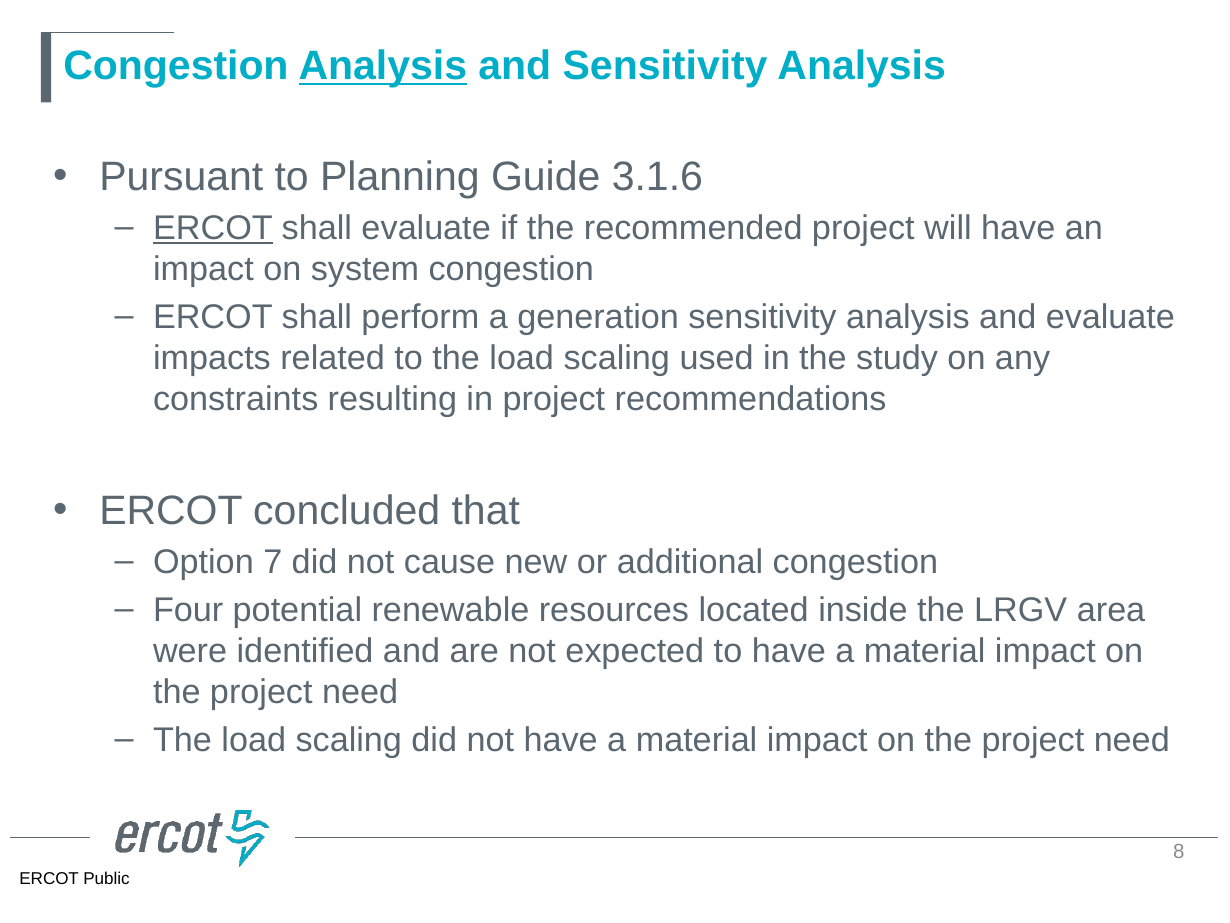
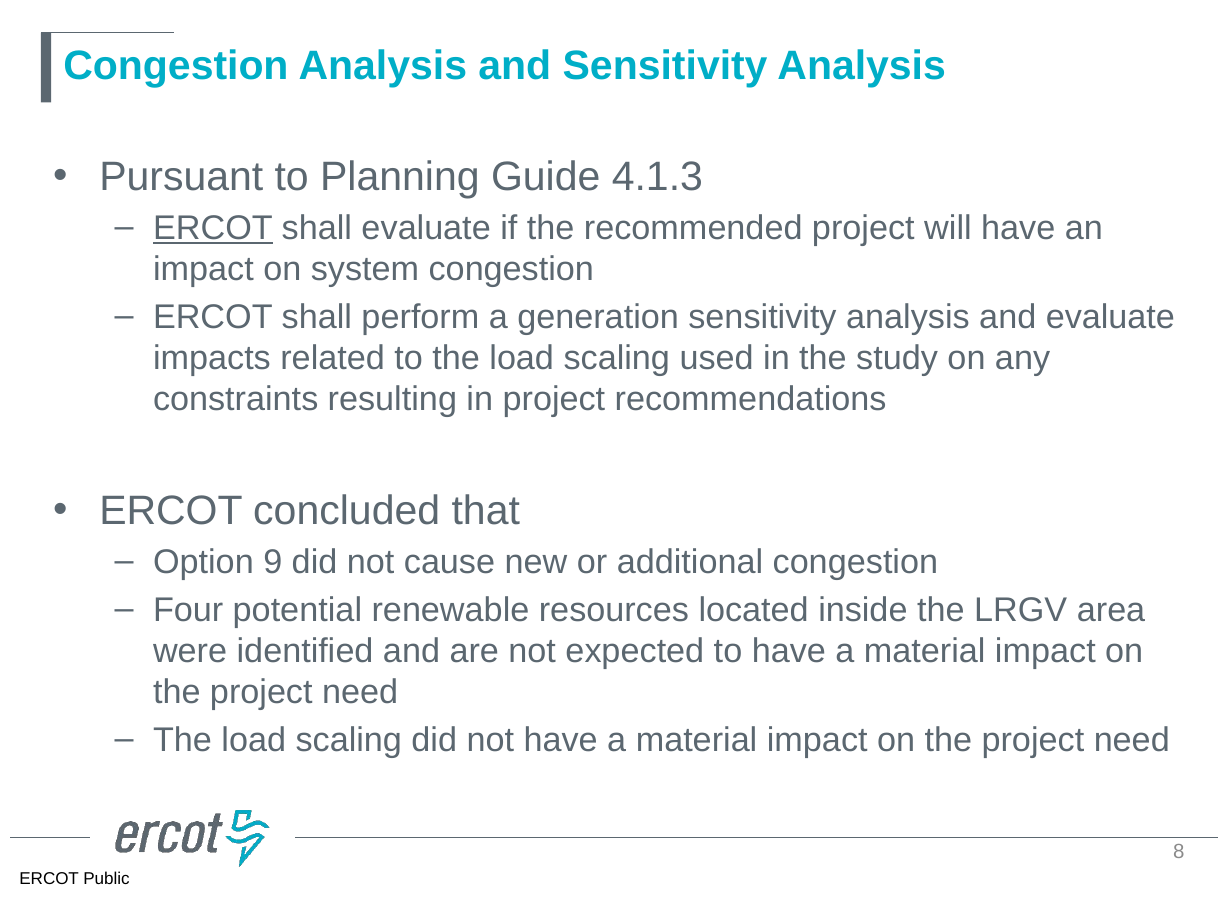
Analysis at (383, 66) underline: present -> none
3.1.6: 3.1.6 -> 4.1.3
7: 7 -> 9
